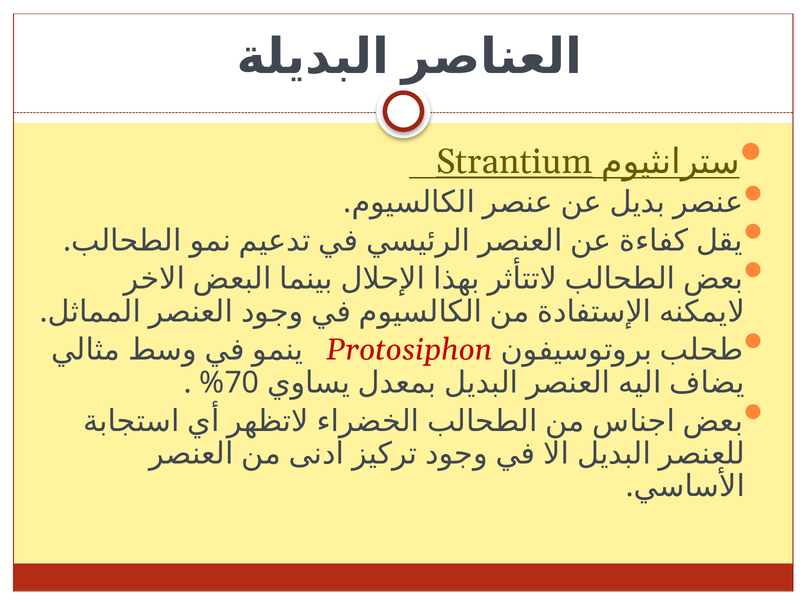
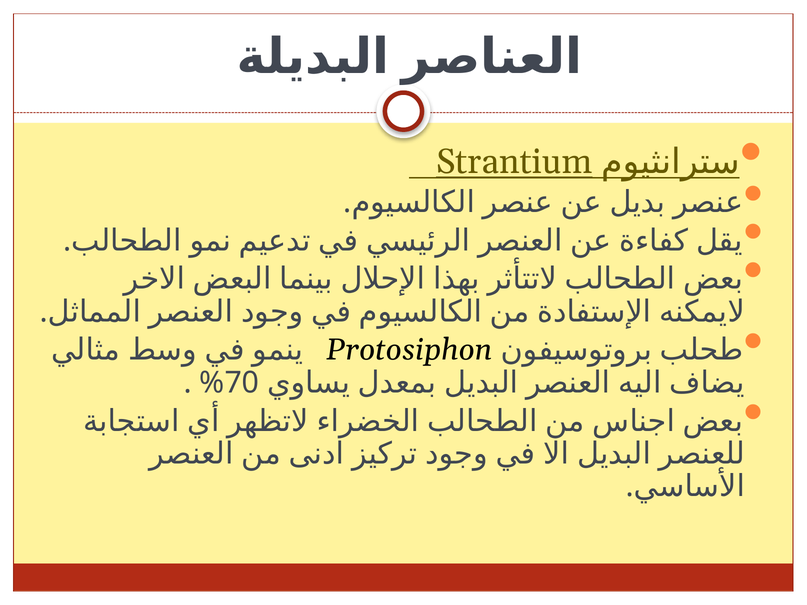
Protosiphon colour: red -> black
